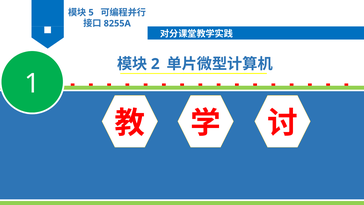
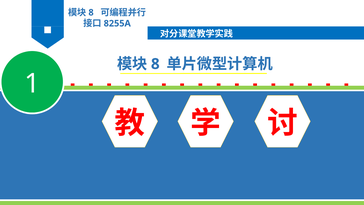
5 at (91, 12): 5 -> 8
2 at (155, 64): 2 -> 8
